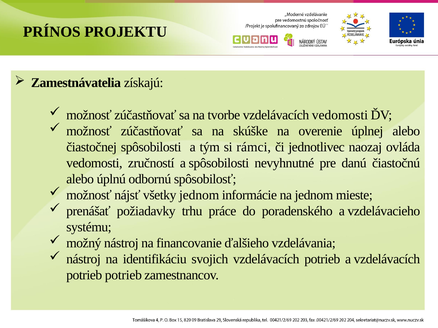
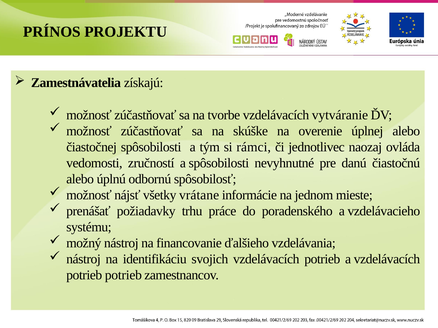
vzdelávacích vedomosti: vedomosti -> vytváranie
všetky jednom: jednom -> vrátane
